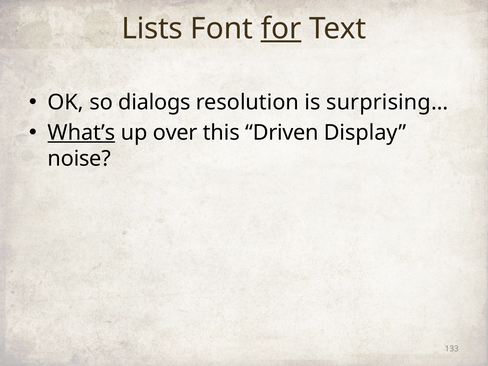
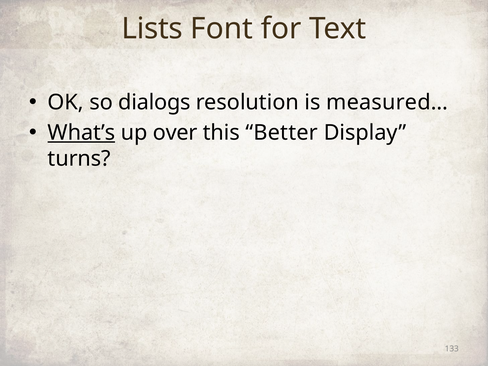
for underline: present -> none
surprising…: surprising… -> measured…
Driven: Driven -> Better
noise: noise -> turns
